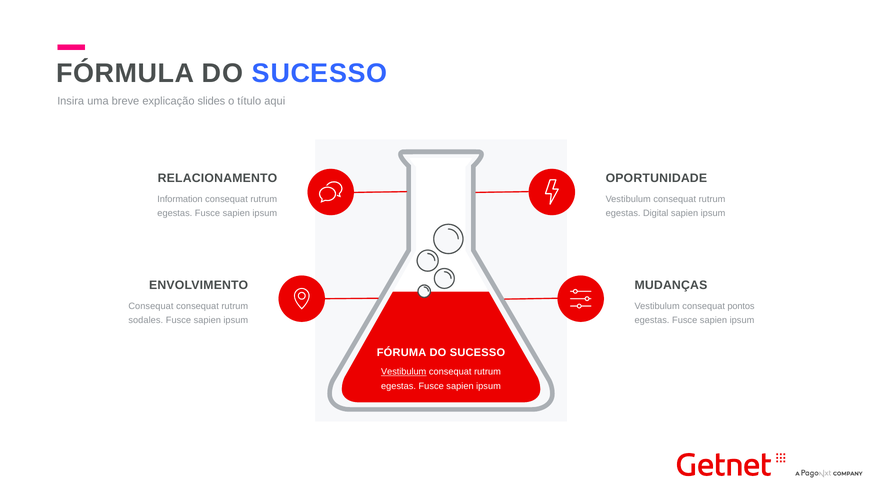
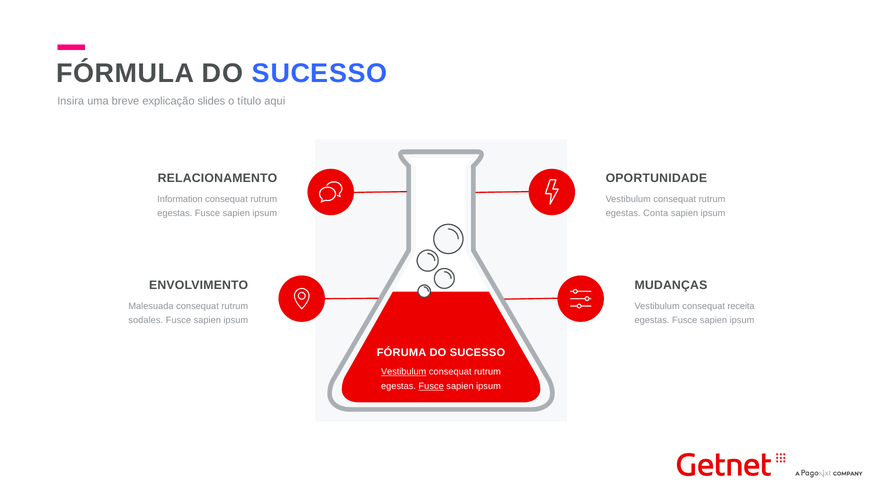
Digital: Digital -> Conta
Consequat at (151, 306): Consequat -> Malesuada
pontos: pontos -> receita
Fusce at (431, 386) underline: none -> present
